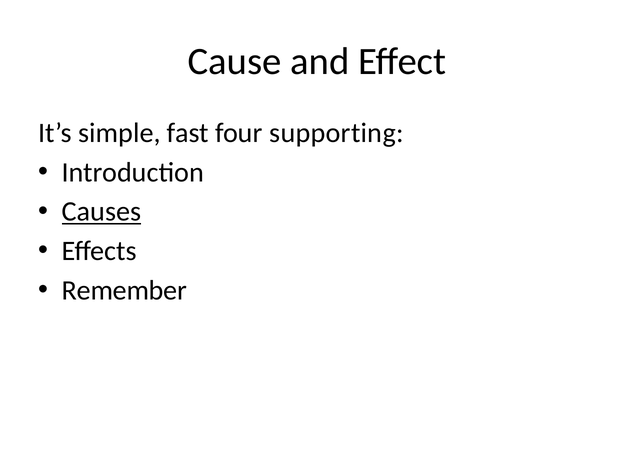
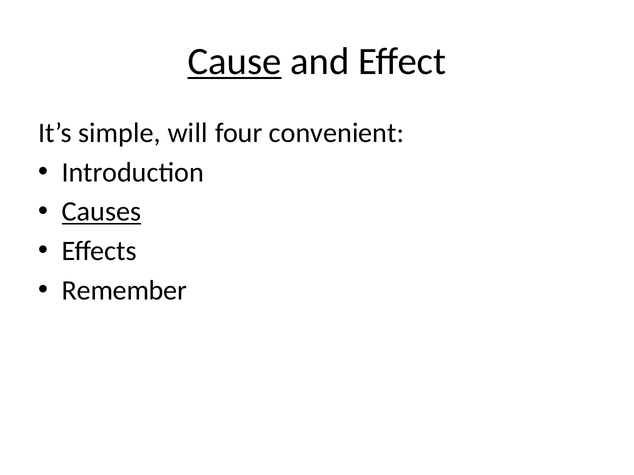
Cause underline: none -> present
fast: fast -> will
supporting: supporting -> convenient
